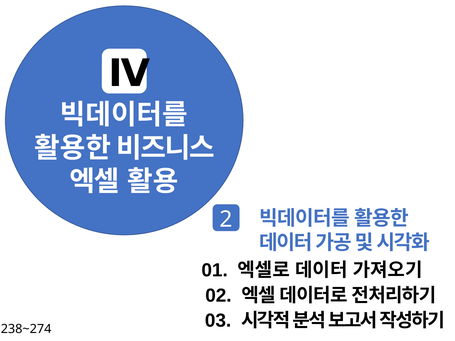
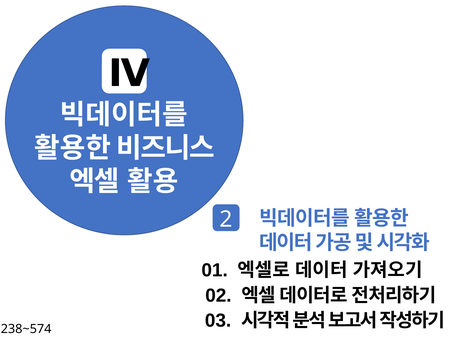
238~274: 238~274 -> 238~574
